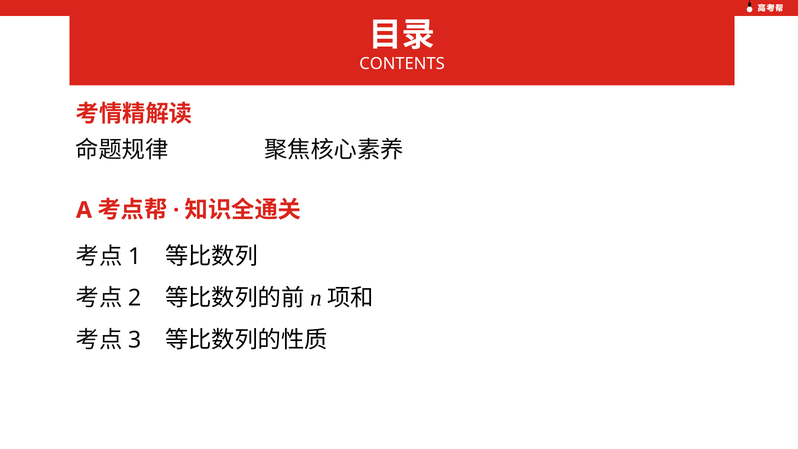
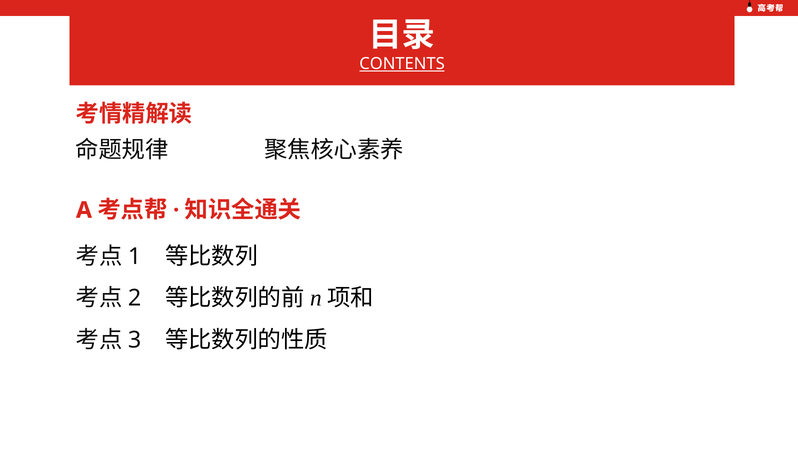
CONTENTS underline: none -> present
